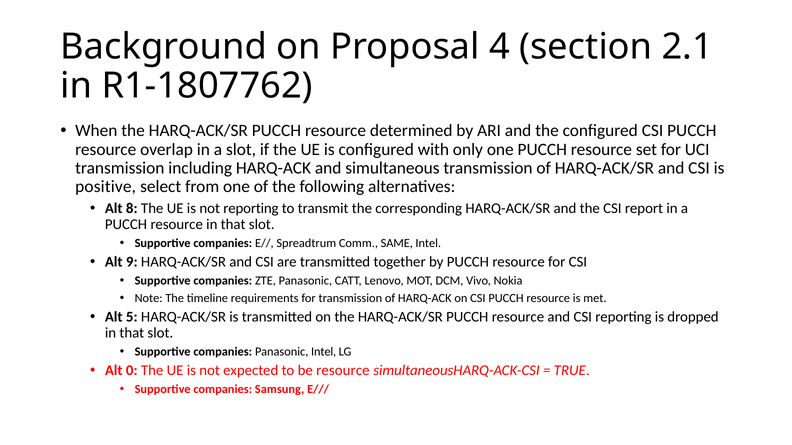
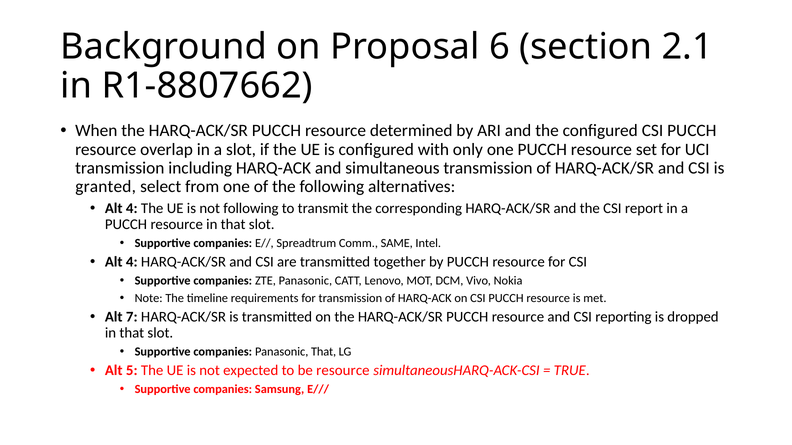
4: 4 -> 6
R1-1807762: R1-1807762 -> R1-8807662
positive: positive -> granted
8 at (132, 208): 8 -> 4
not reporting: reporting -> following
9 at (132, 262): 9 -> 4
5: 5 -> 7
Panasonic Intel: Intel -> That
0: 0 -> 5
